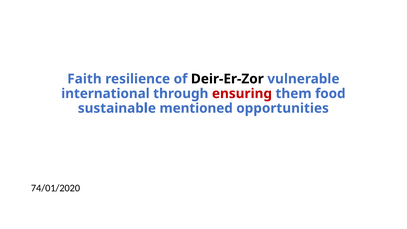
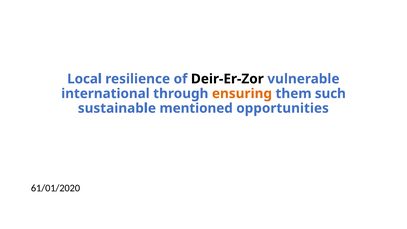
Faith: Faith -> Local
ensuring colour: red -> orange
food: food -> such
74/01/2020: 74/01/2020 -> 61/01/2020
